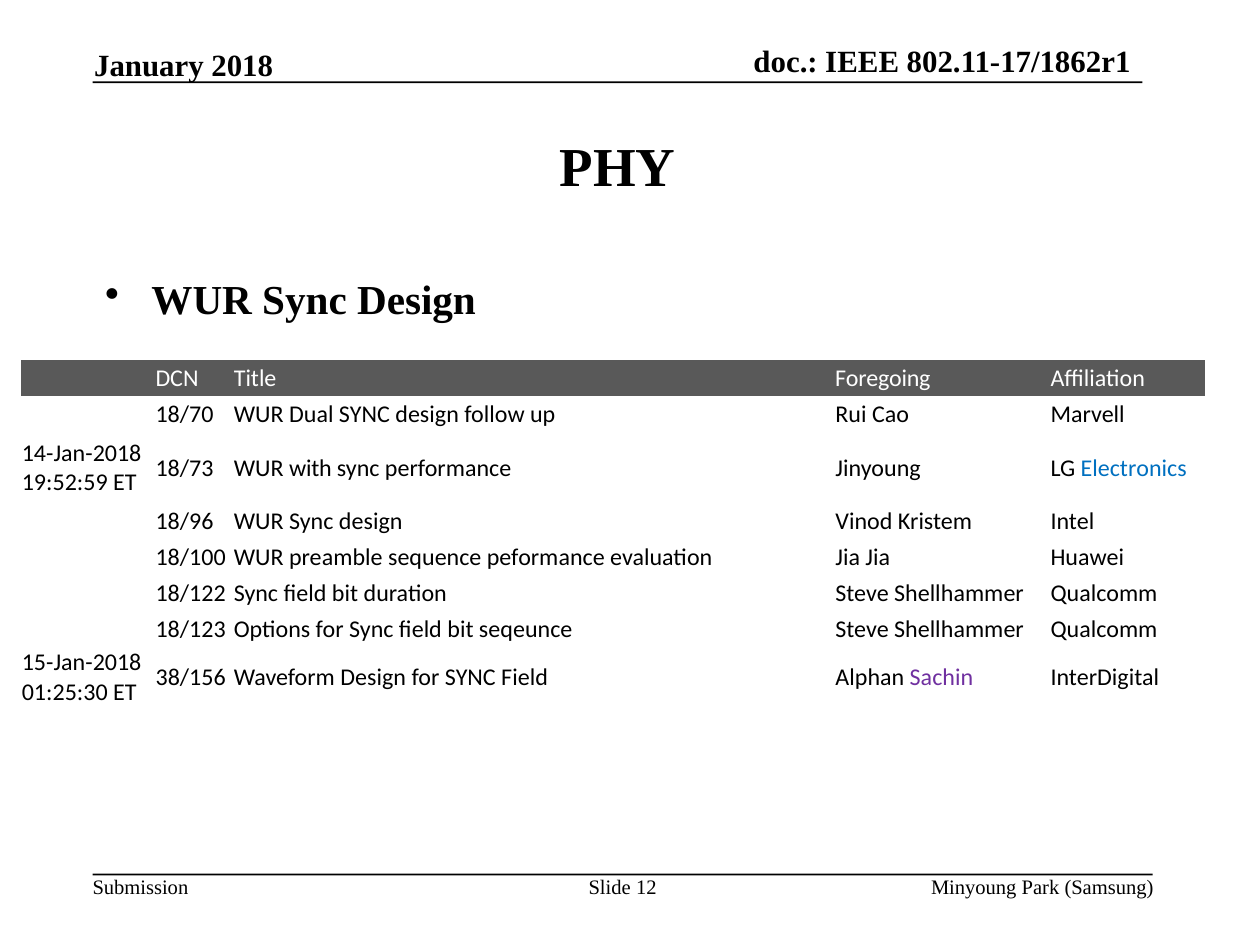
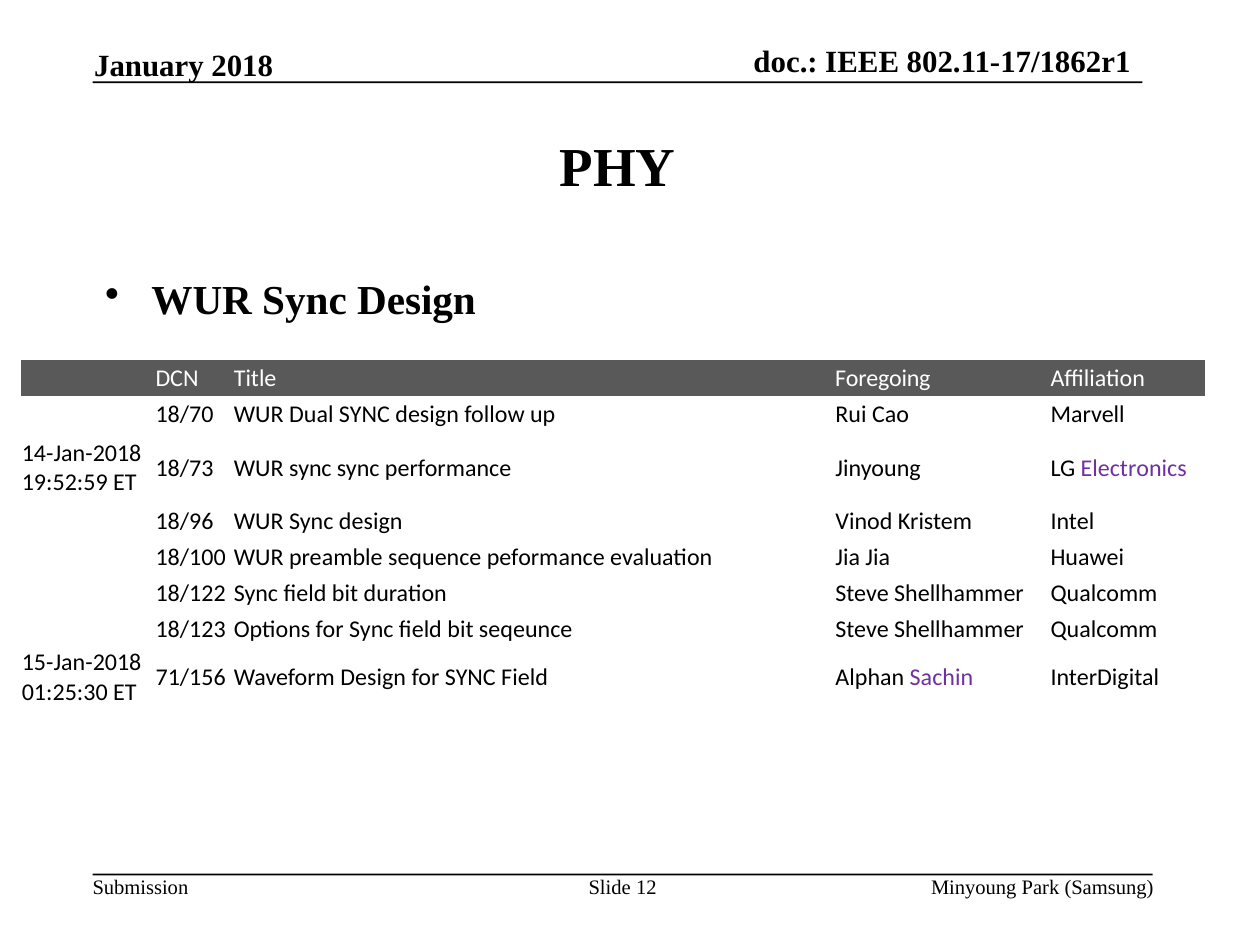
18/73 WUR with: with -> sync
Electronics colour: blue -> purple
38/156: 38/156 -> 71/156
